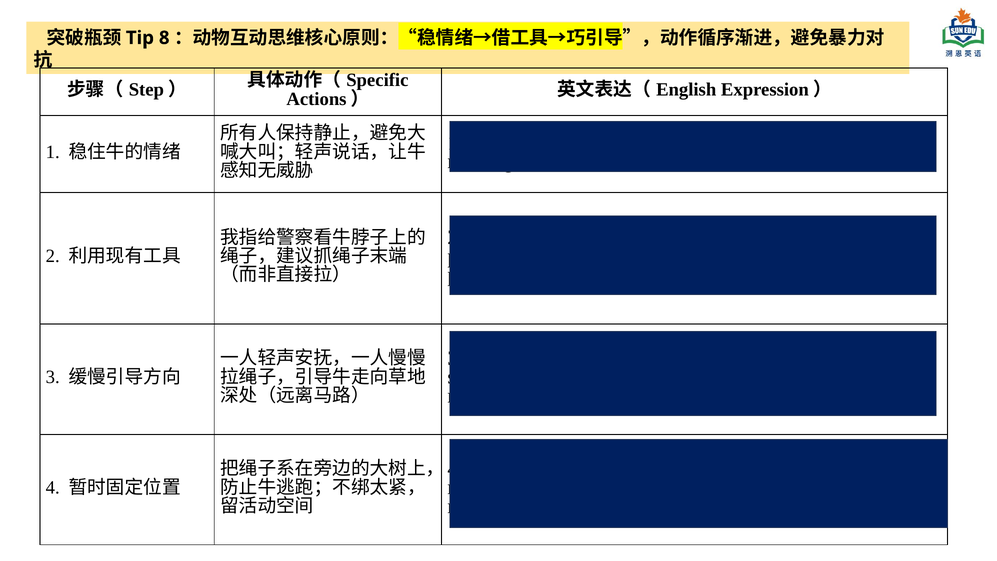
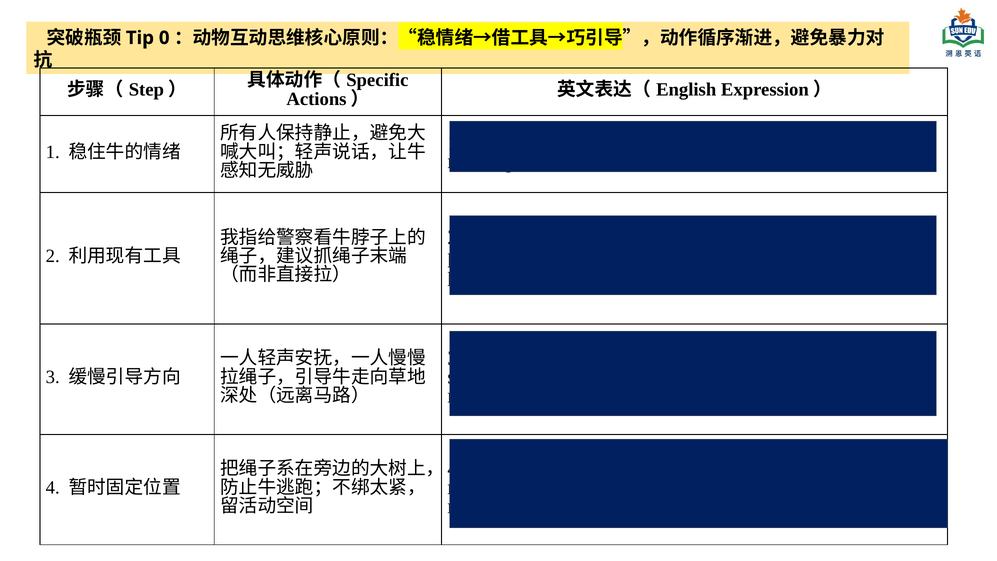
8: 8 -> 0
